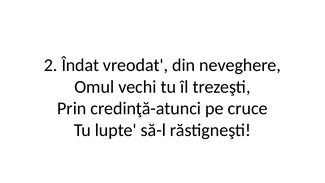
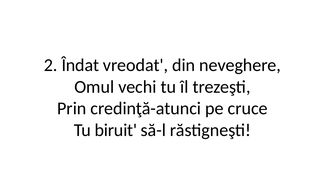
lupte: lupte -> biruit
